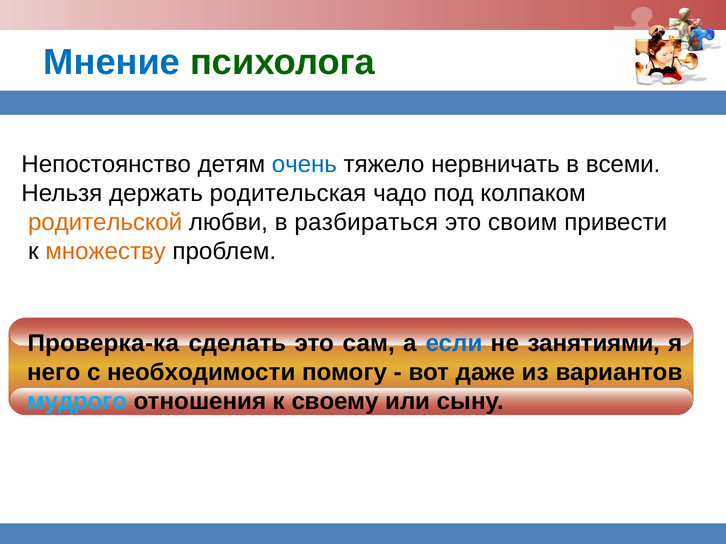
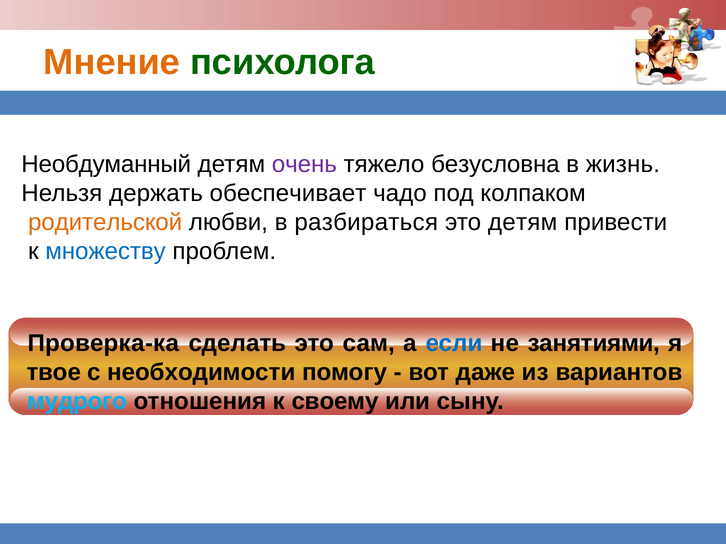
Мнение colour: blue -> orange
Непостоянство: Непостоянство -> Необдуманный
очень colour: blue -> purple
нервничать: нервничать -> безусловна
всеми: всеми -> жизнь
родительская: родительская -> обеспечивает
это своим: своим -> детям
множеству colour: orange -> blue
него: него -> твое
